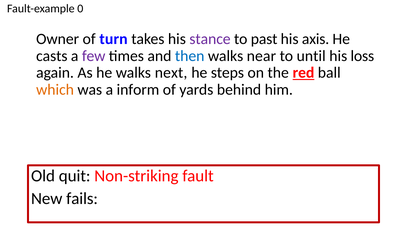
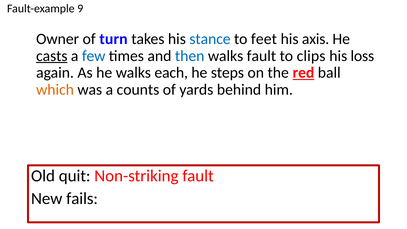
0: 0 -> 9
stance colour: purple -> blue
past: past -> feet
casts underline: none -> present
few colour: purple -> blue
walks near: near -> fault
until: until -> clips
next: next -> each
inform: inform -> counts
